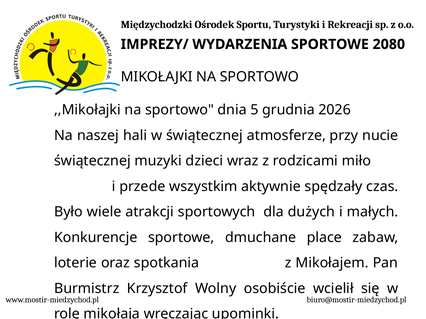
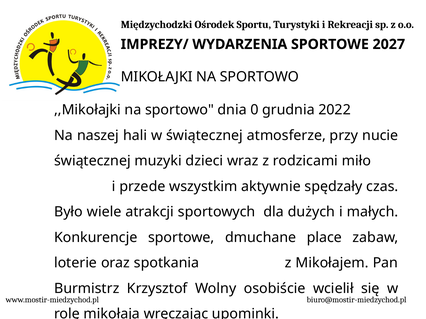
2080: 2080 -> 2027
5: 5 -> 0
2026: 2026 -> 2022
